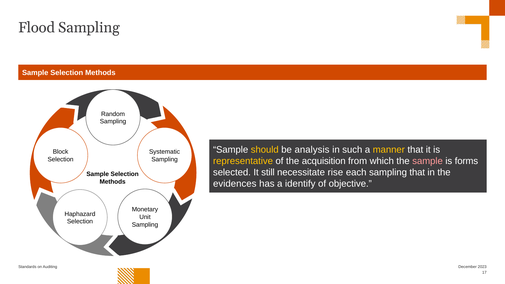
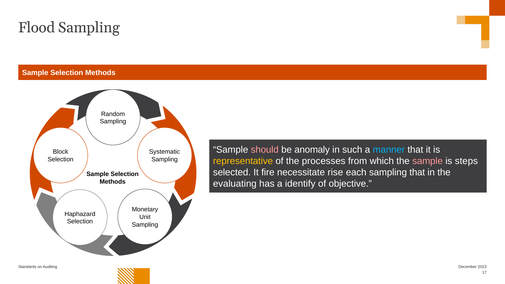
should colour: yellow -> pink
analysis: analysis -> anomaly
manner colour: yellow -> light blue
acquisition: acquisition -> processes
forms: forms -> steps
still: still -> fire
evidences: evidences -> evaluating
